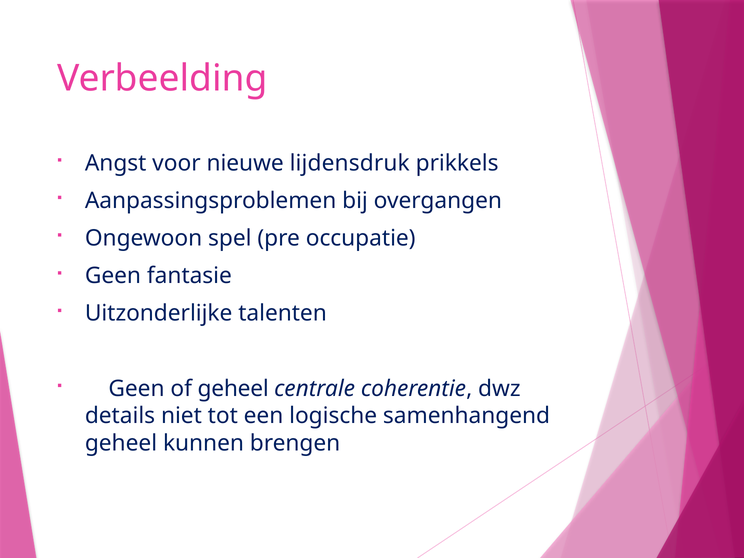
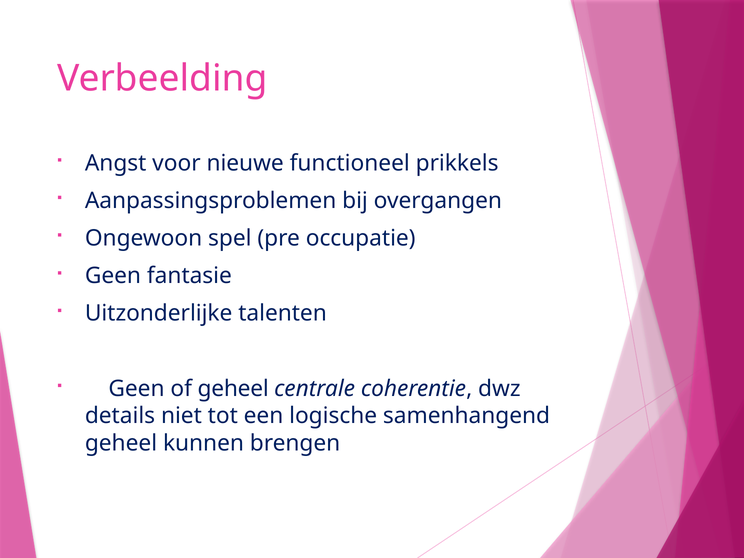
lijdensdruk: lijdensdruk -> functioneel
